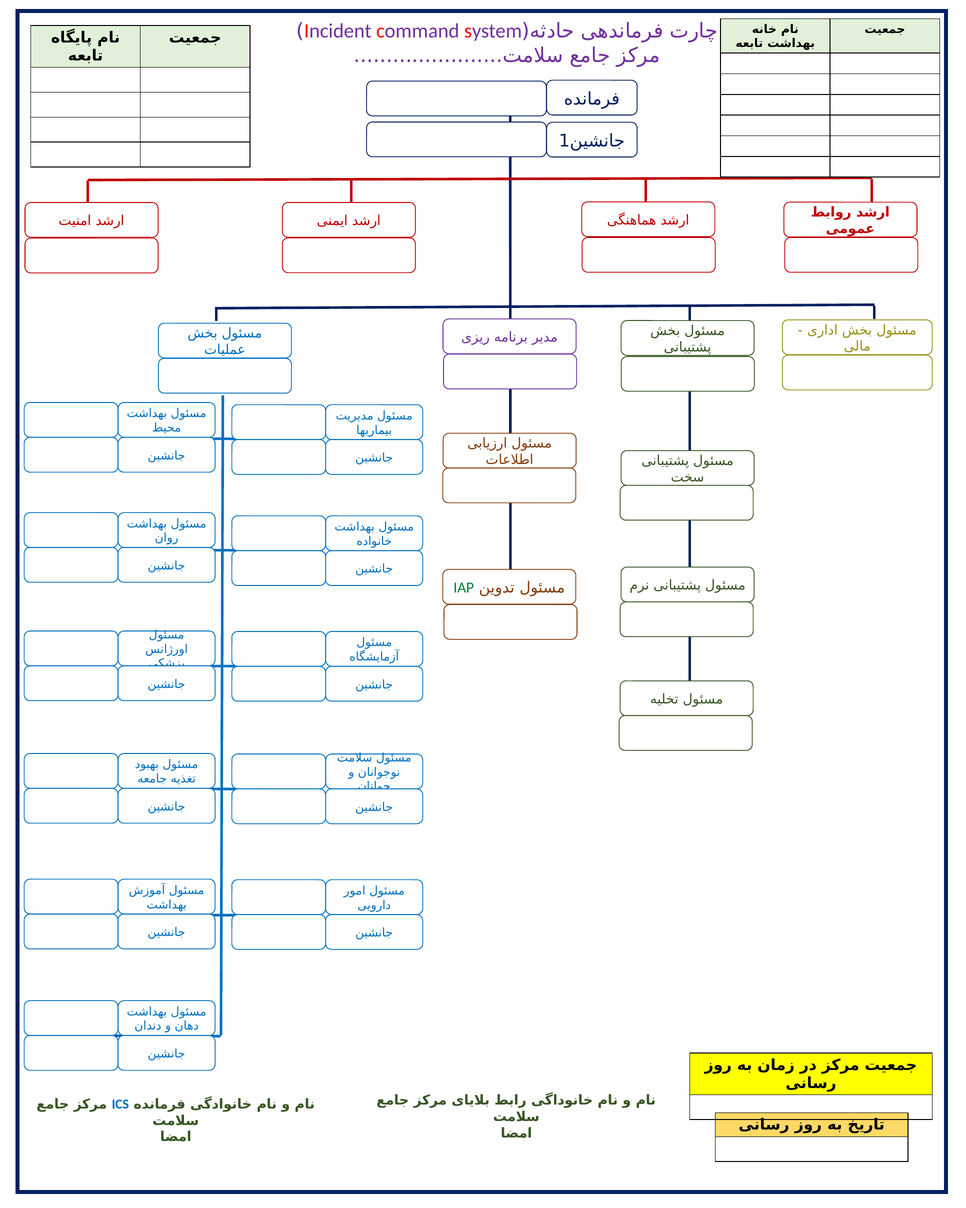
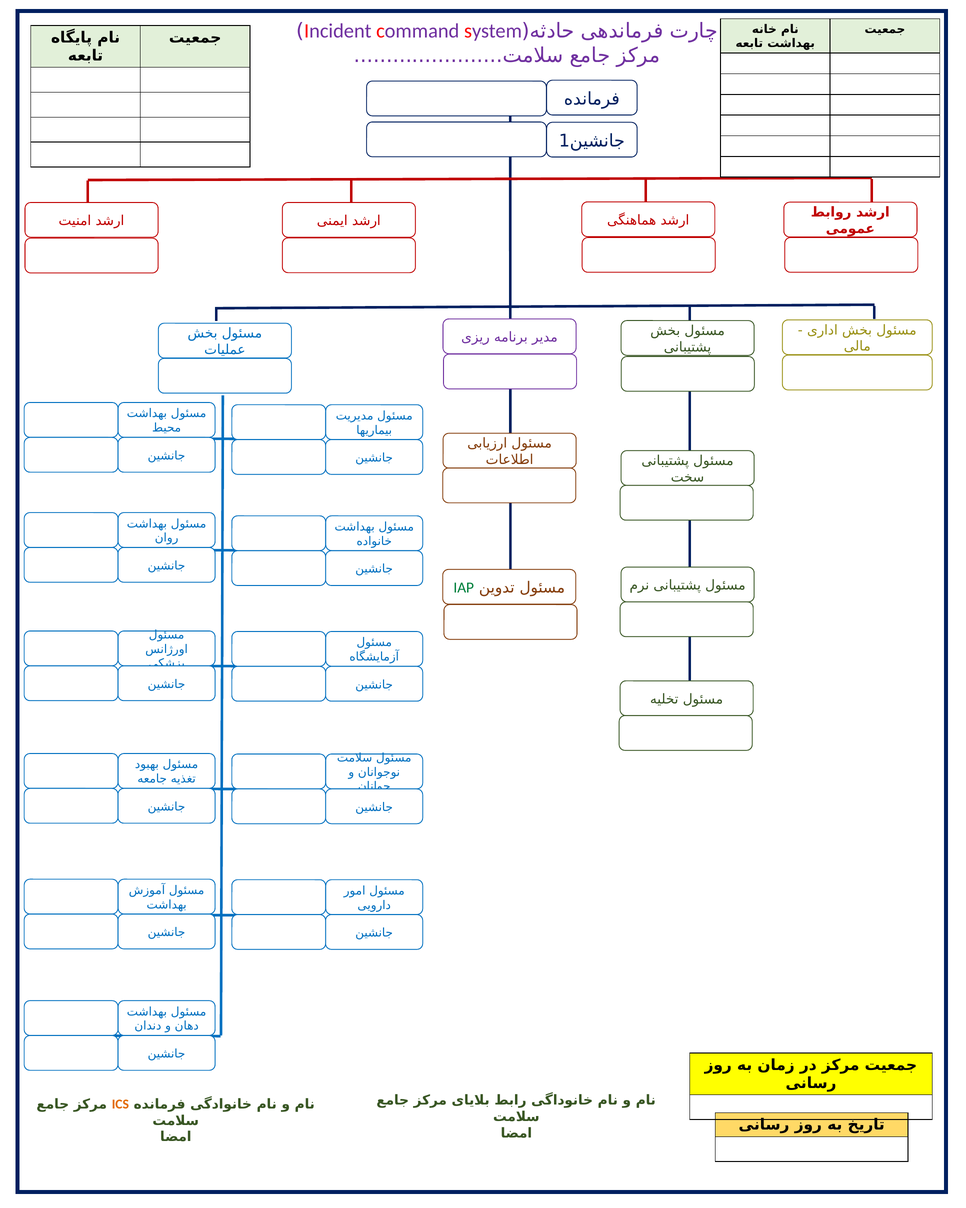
ICS colour: blue -> orange
